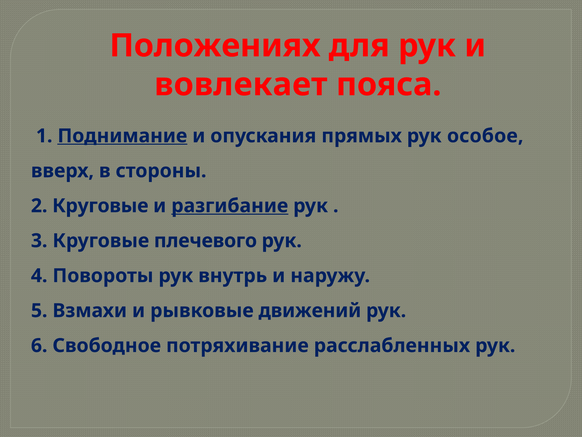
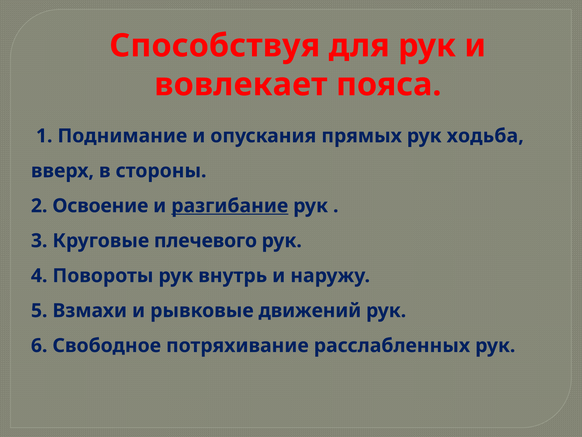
Положениях: Положениях -> Способствуя
Поднимание underline: present -> none
особое: особое -> ходьба
2 Круговые: Круговые -> Освоение
